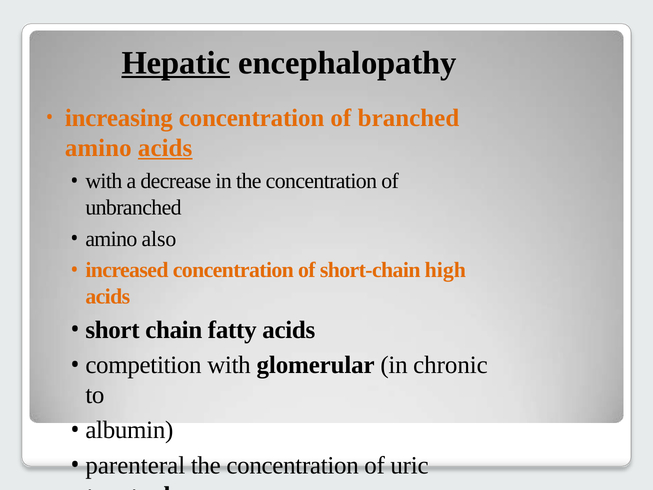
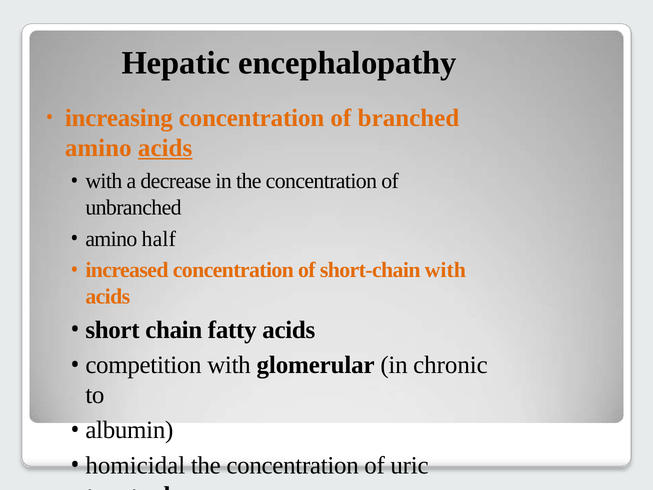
Hepatic underline: present -> none
also: also -> half
short-chain high: high -> with
parenteral: parenteral -> homicidal
